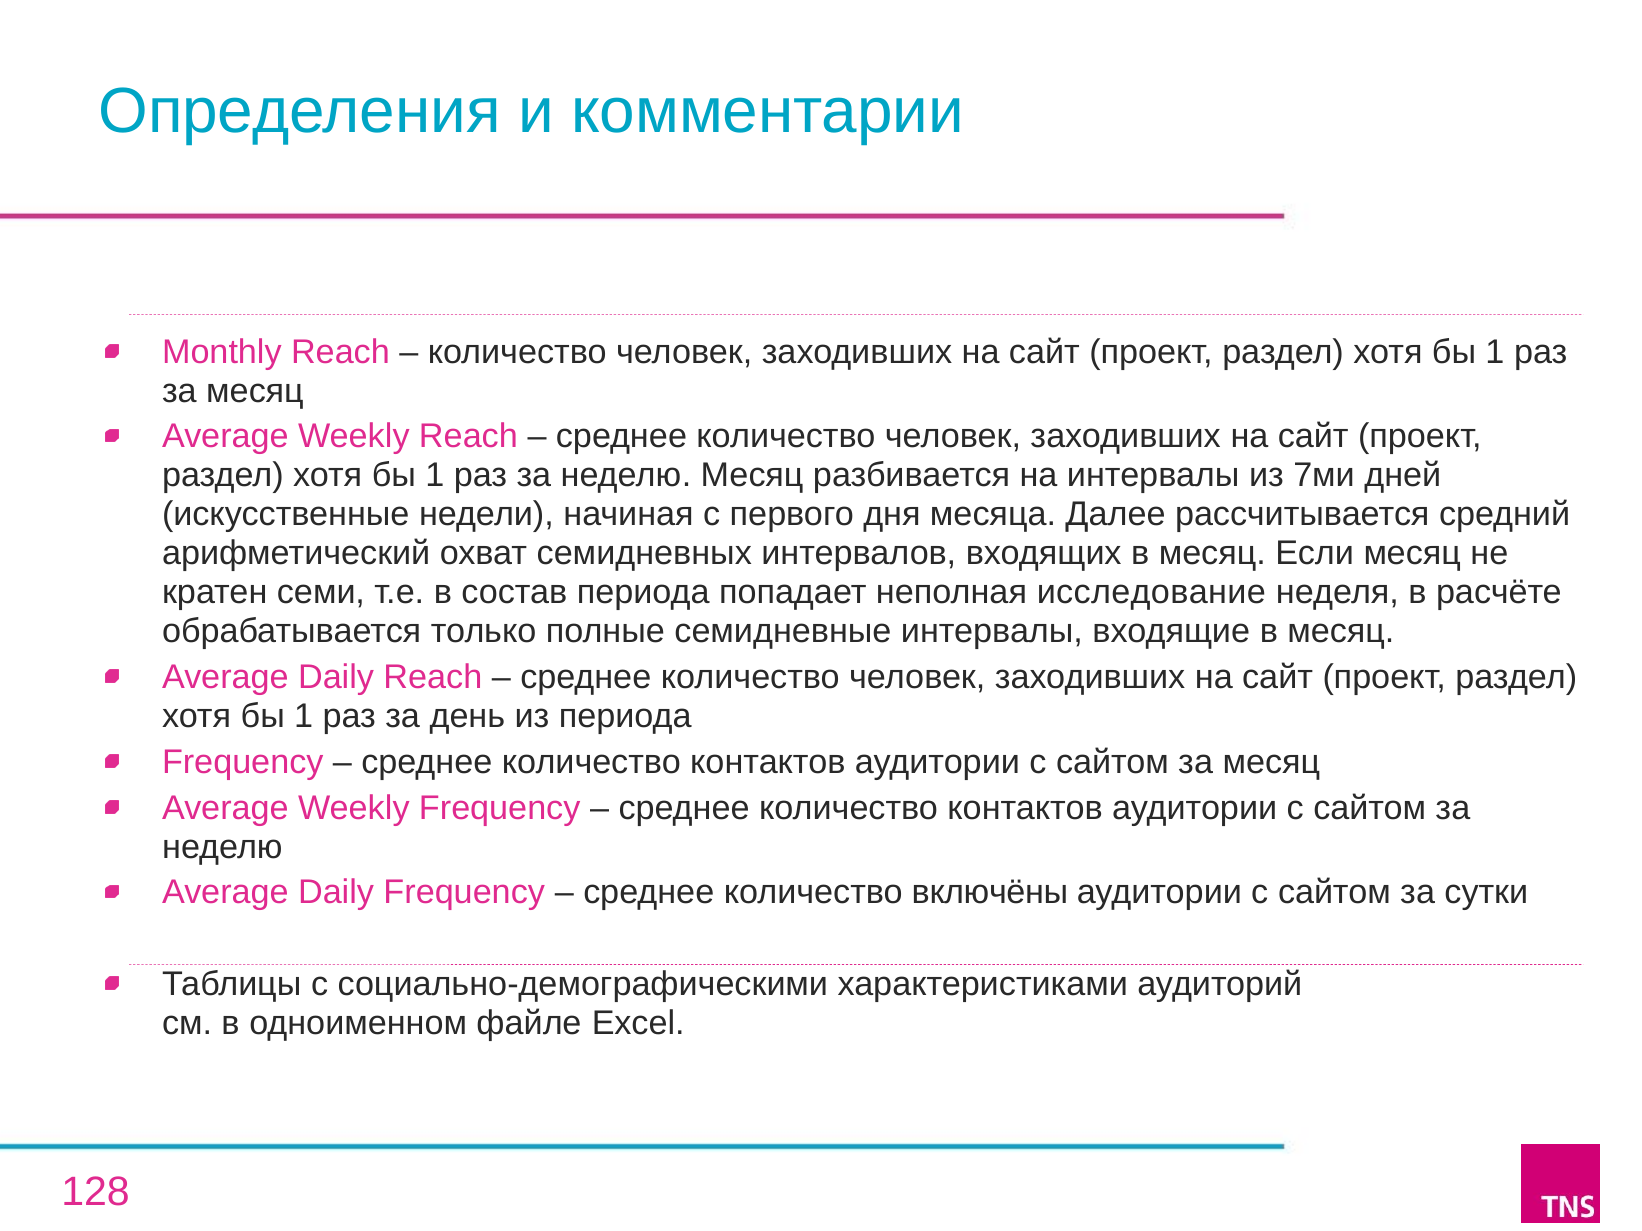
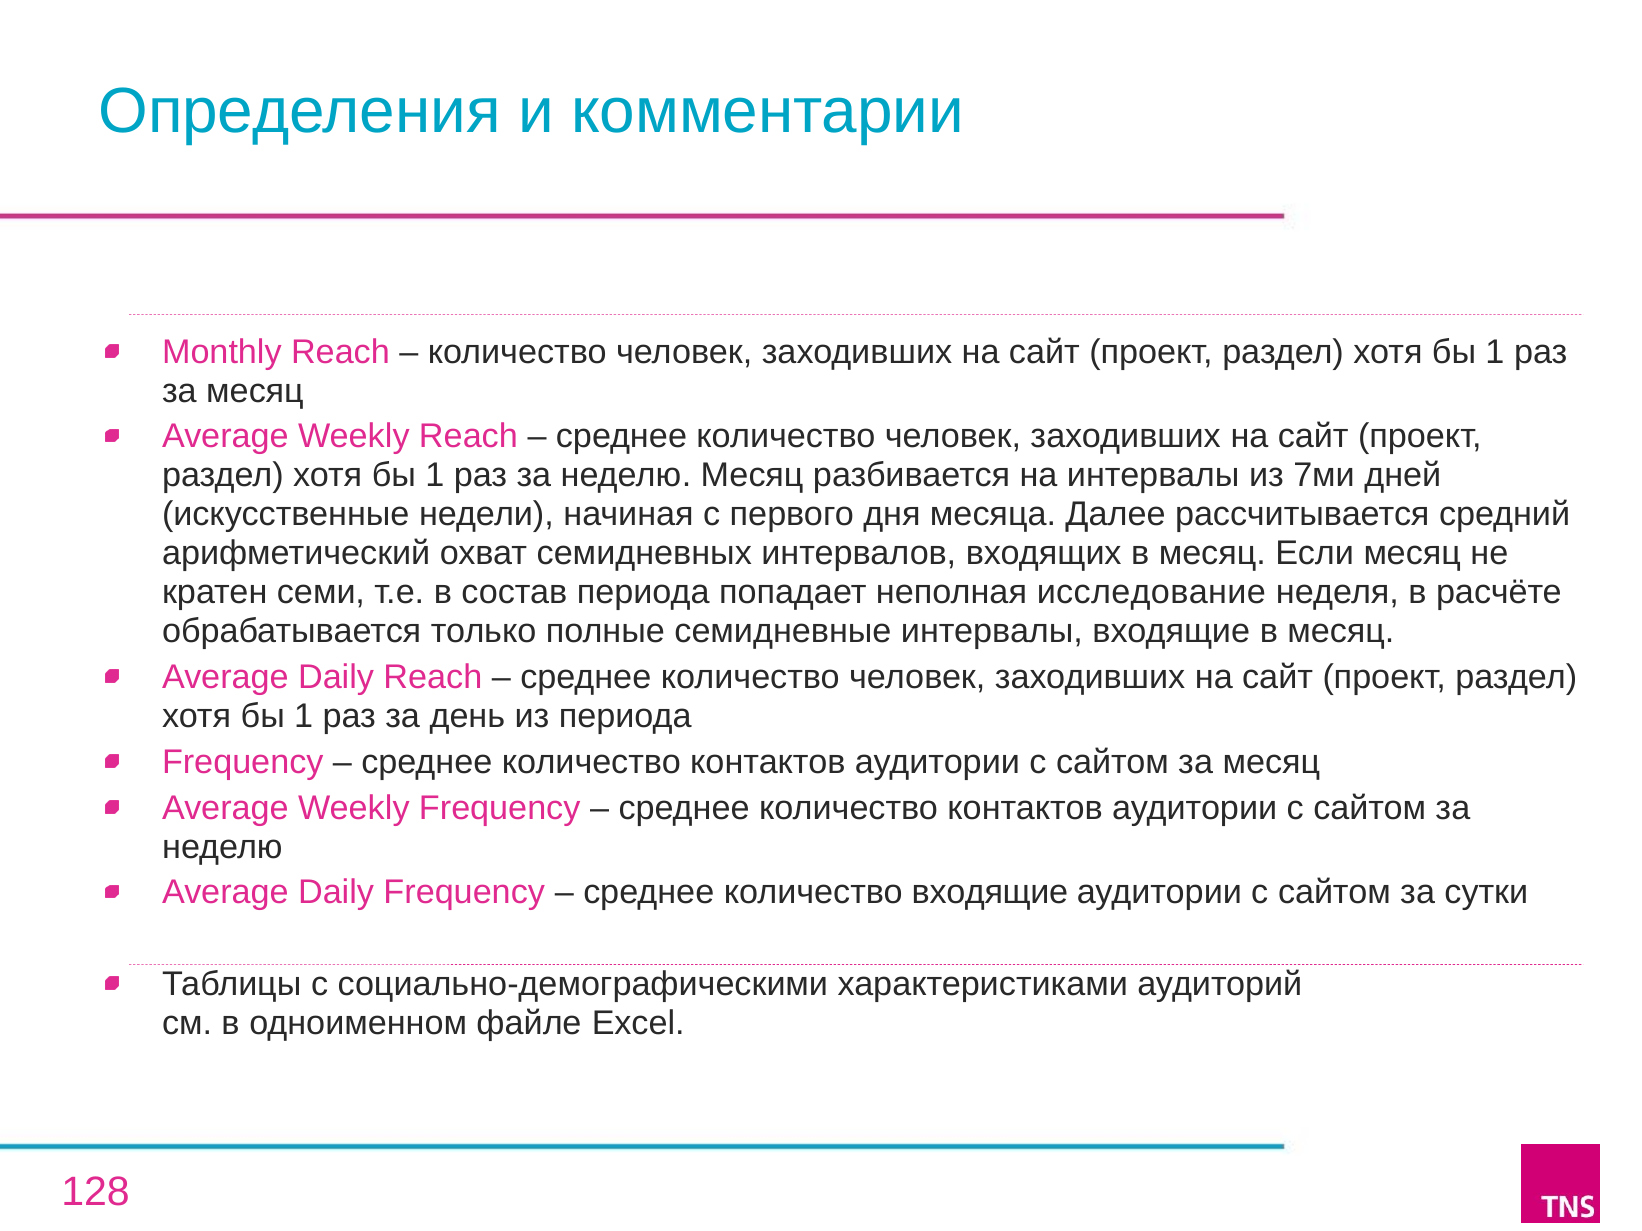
количество включёны: включёны -> входящие
